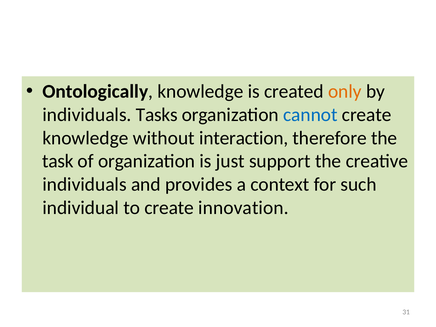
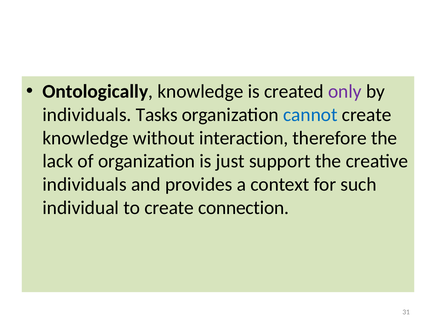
only colour: orange -> purple
task: task -> lack
innovation: innovation -> connection
